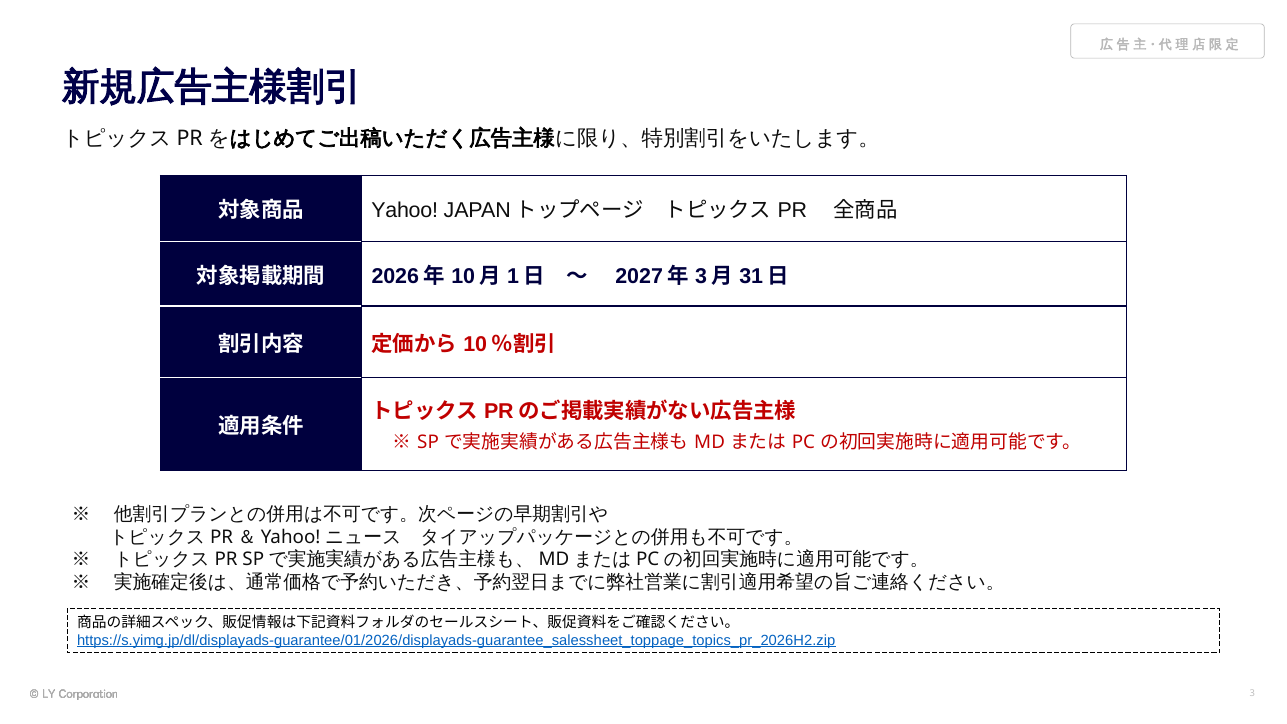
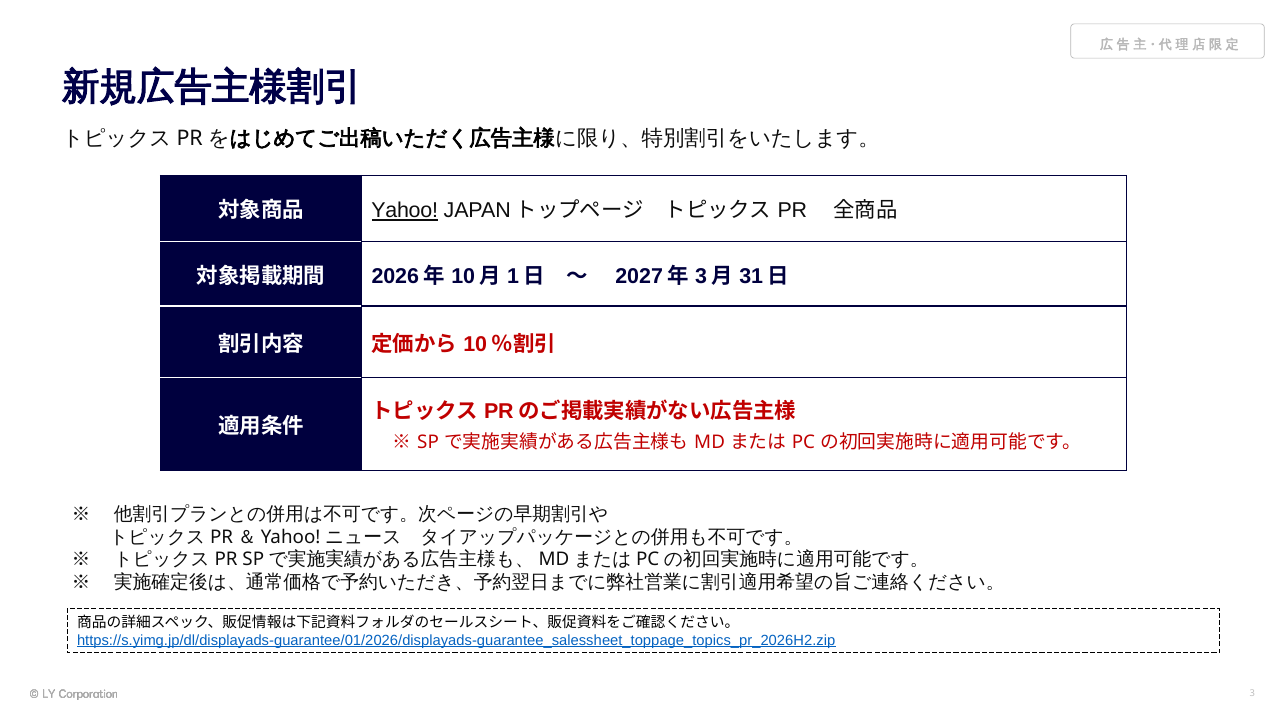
Yahoo underline: none -> present
